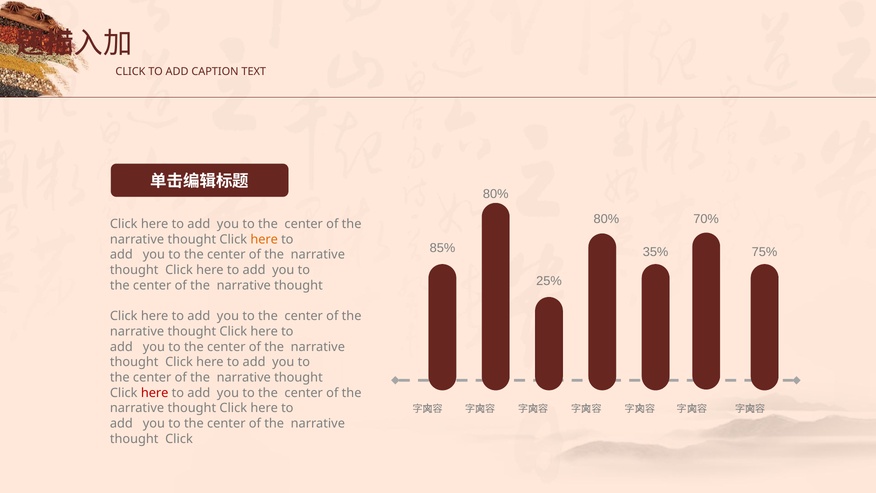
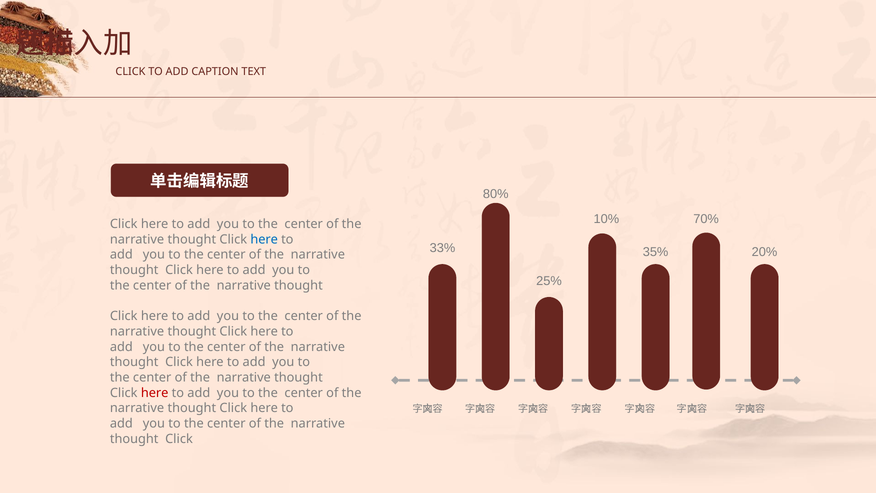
80% at (606, 219): 80% -> 10%
here at (264, 239) colour: orange -> blue
85%: 85% -> 33%
75%: 75% -> 20%
